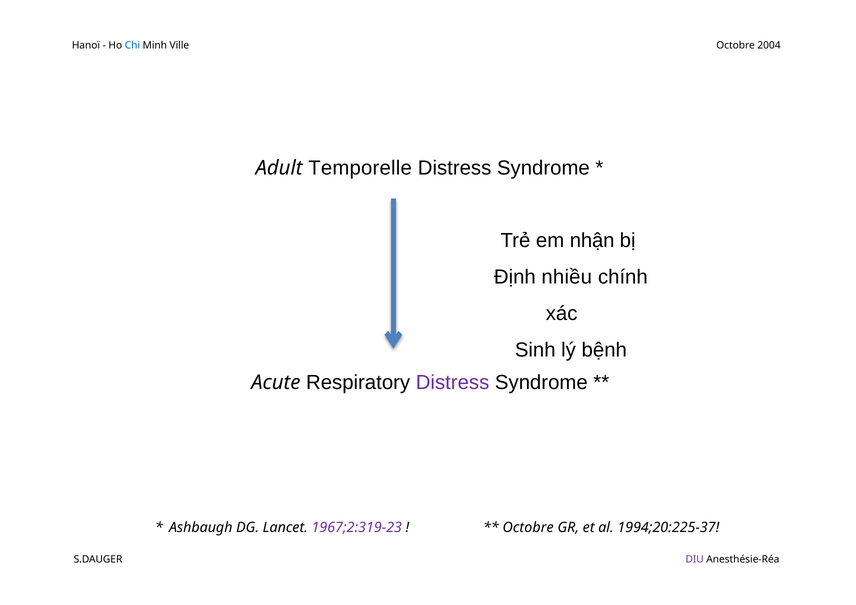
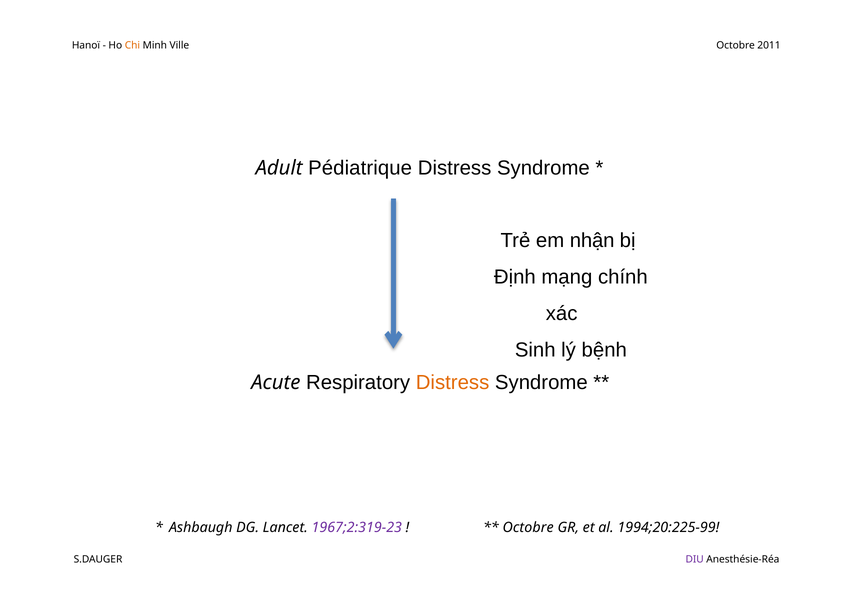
Chi colour: blue -> orange
2004: 2004 -> 2011
Temporelle: Temporelle -> Pédiatrique
nhiều: nhiều -> mạng
Distress at (453, 383) colour: purple -> orange
1994;20:225-37: 1994;20:225-37 -> 1994;20:225-99
